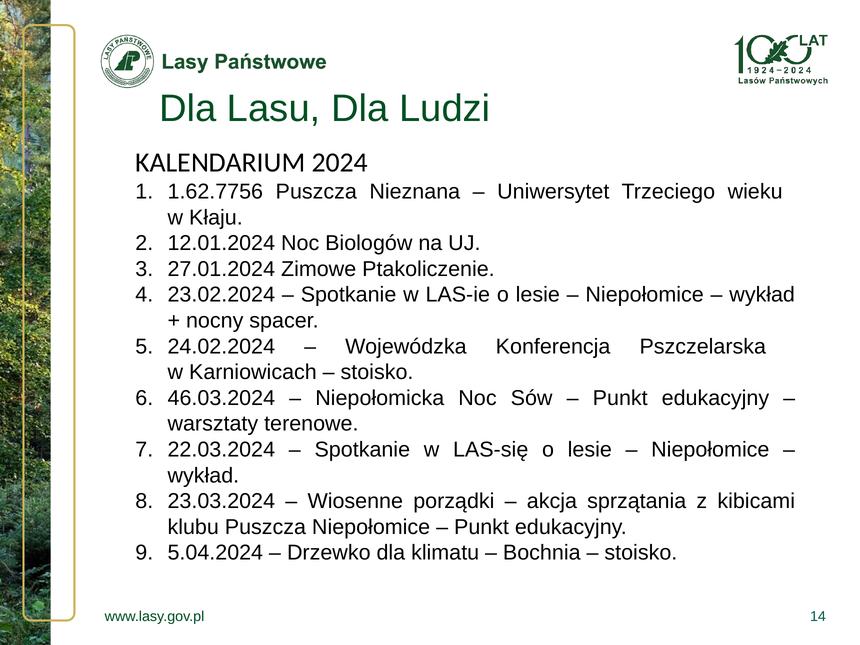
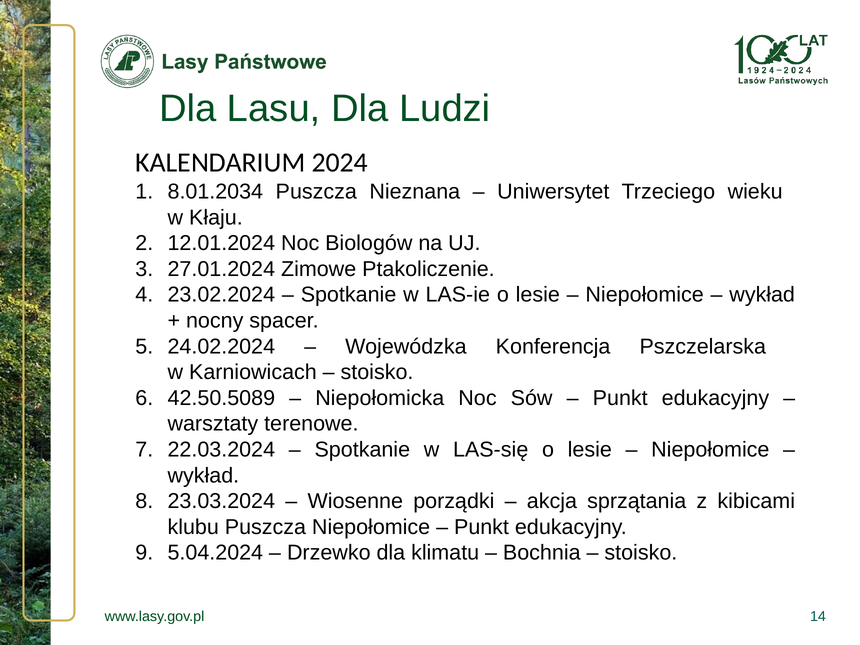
1.62.7756: 1.62.7756 -> 8.01.2034
46.03.2024: 46.03.2024 -> 42.50.5089
